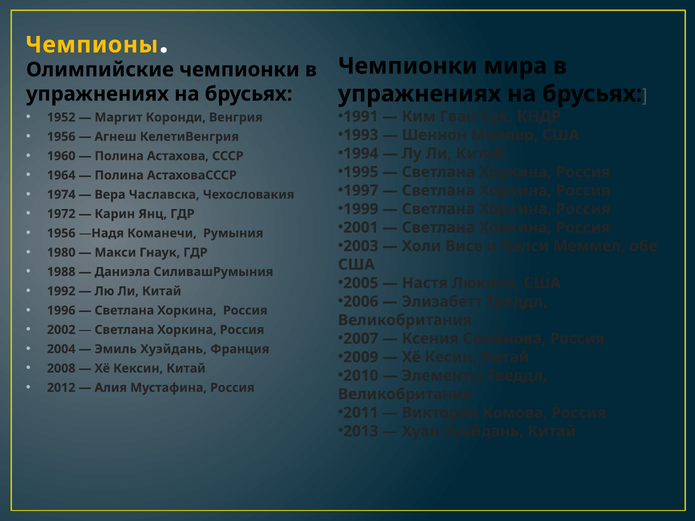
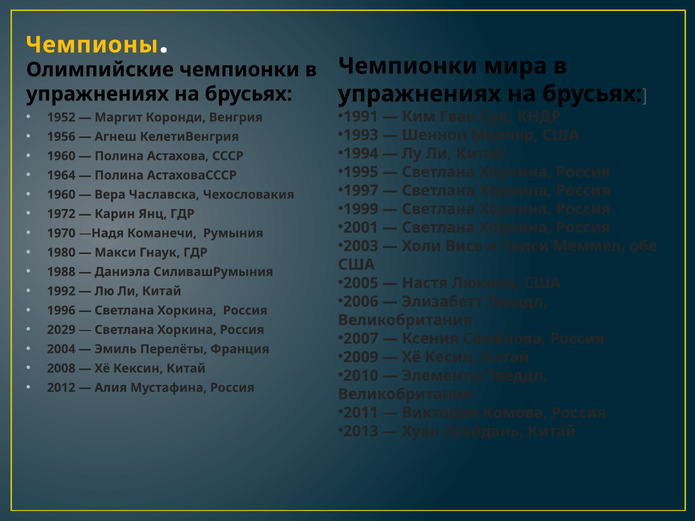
1974 at (61, 195): 1974 -> 1960
1956 at (61, 233): 1956 -> 1970
2002: 2002 -> 2029
Эмиль Хуэйдань: Хуэйдань -> Перелёты
